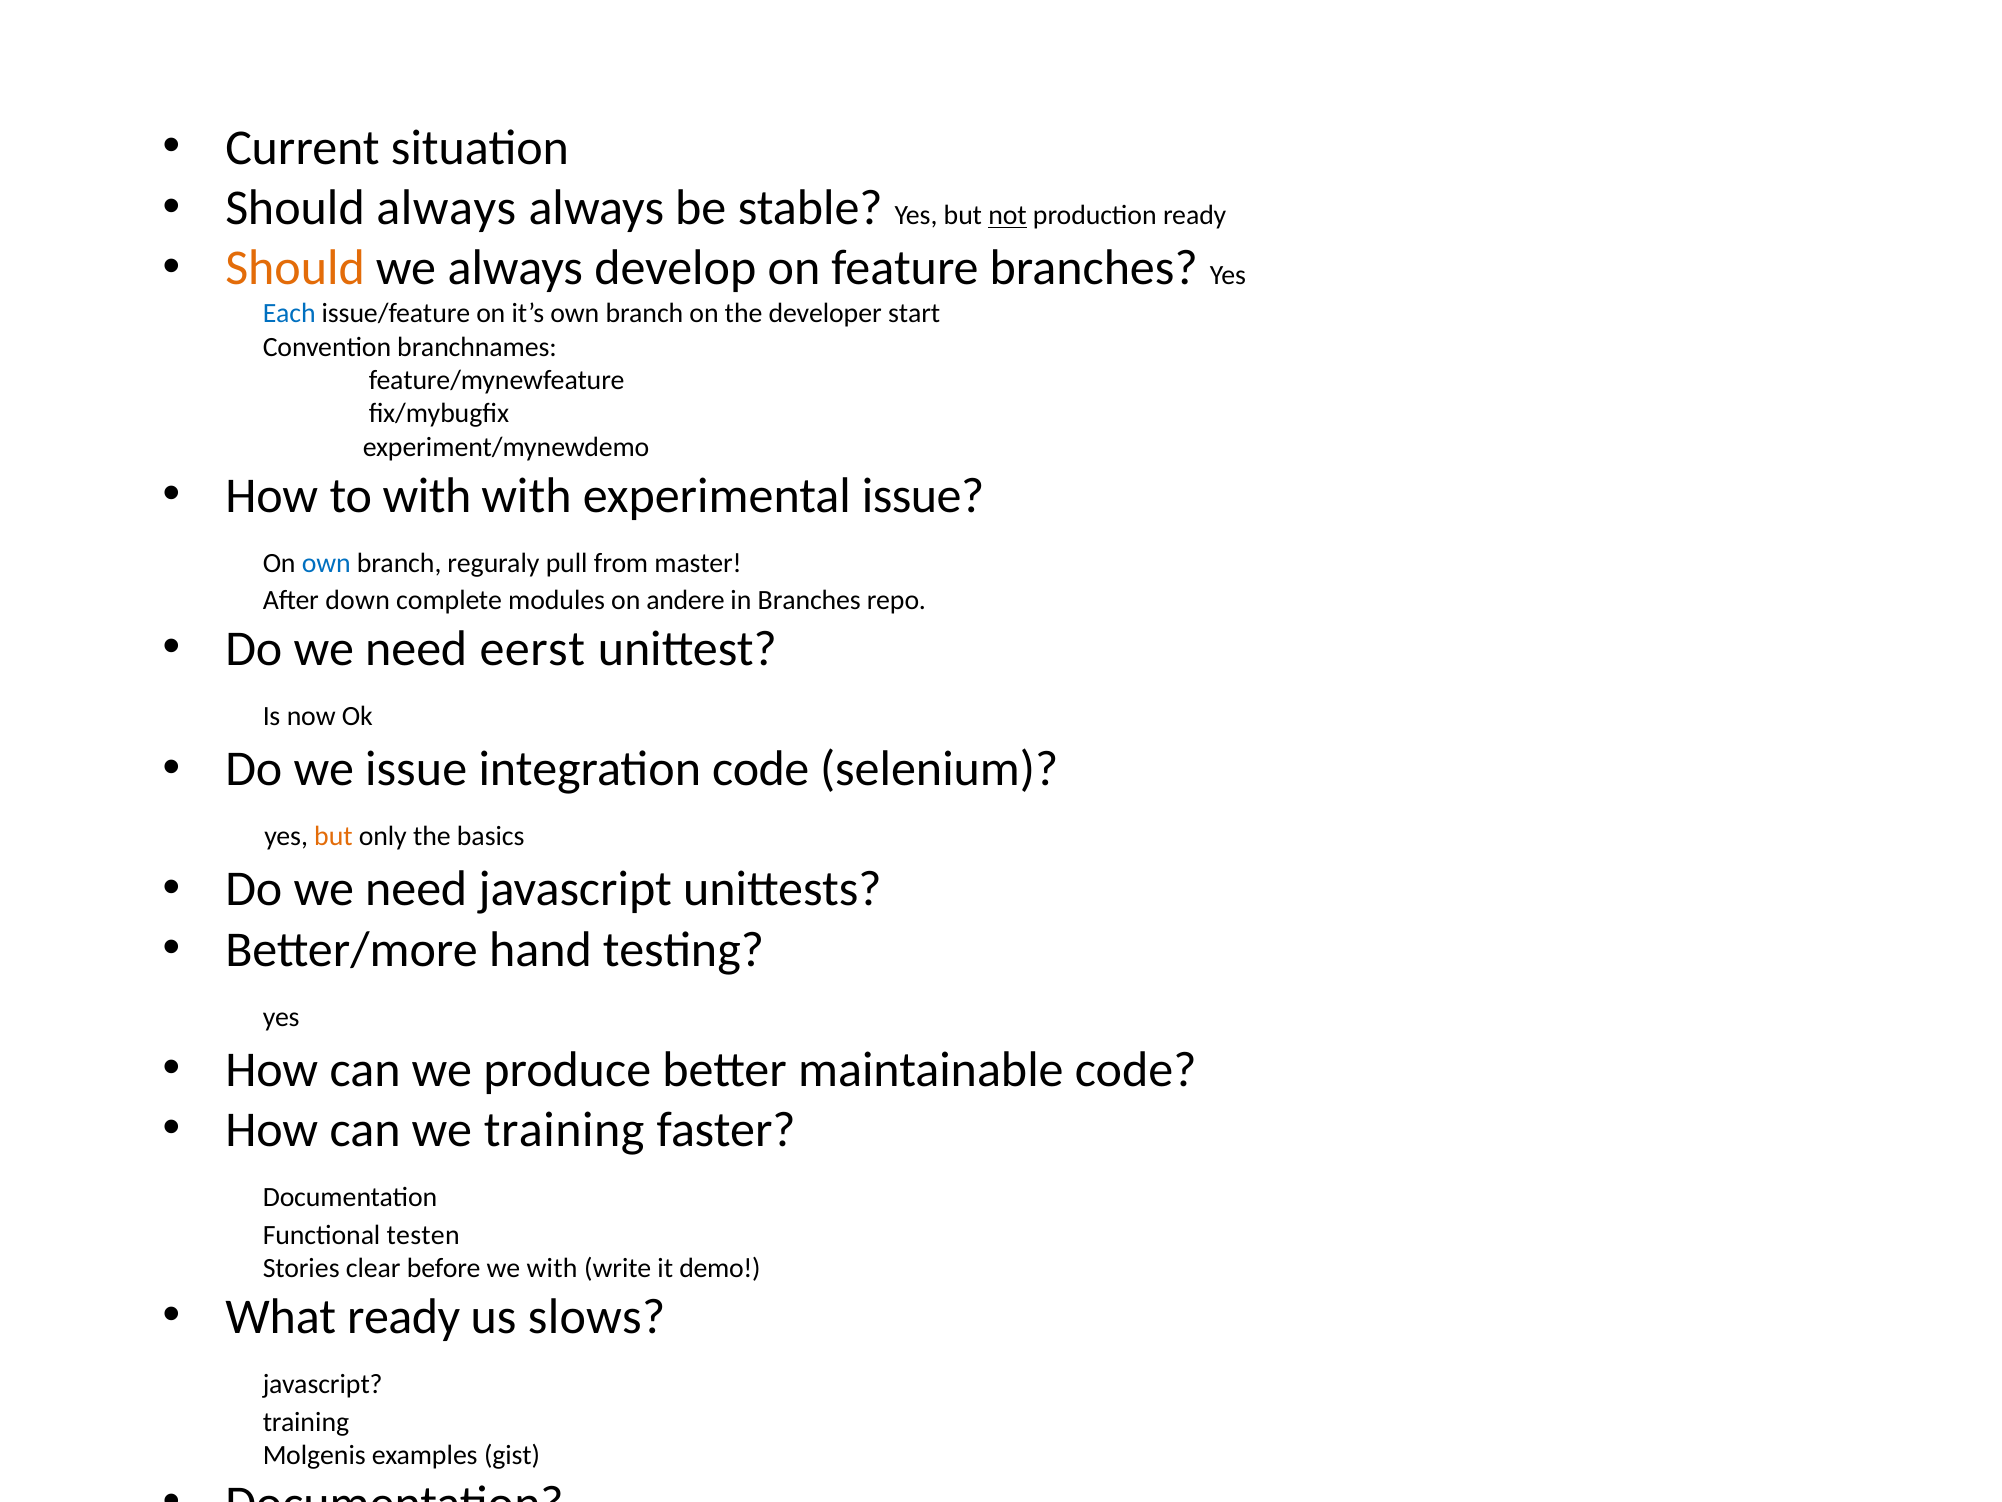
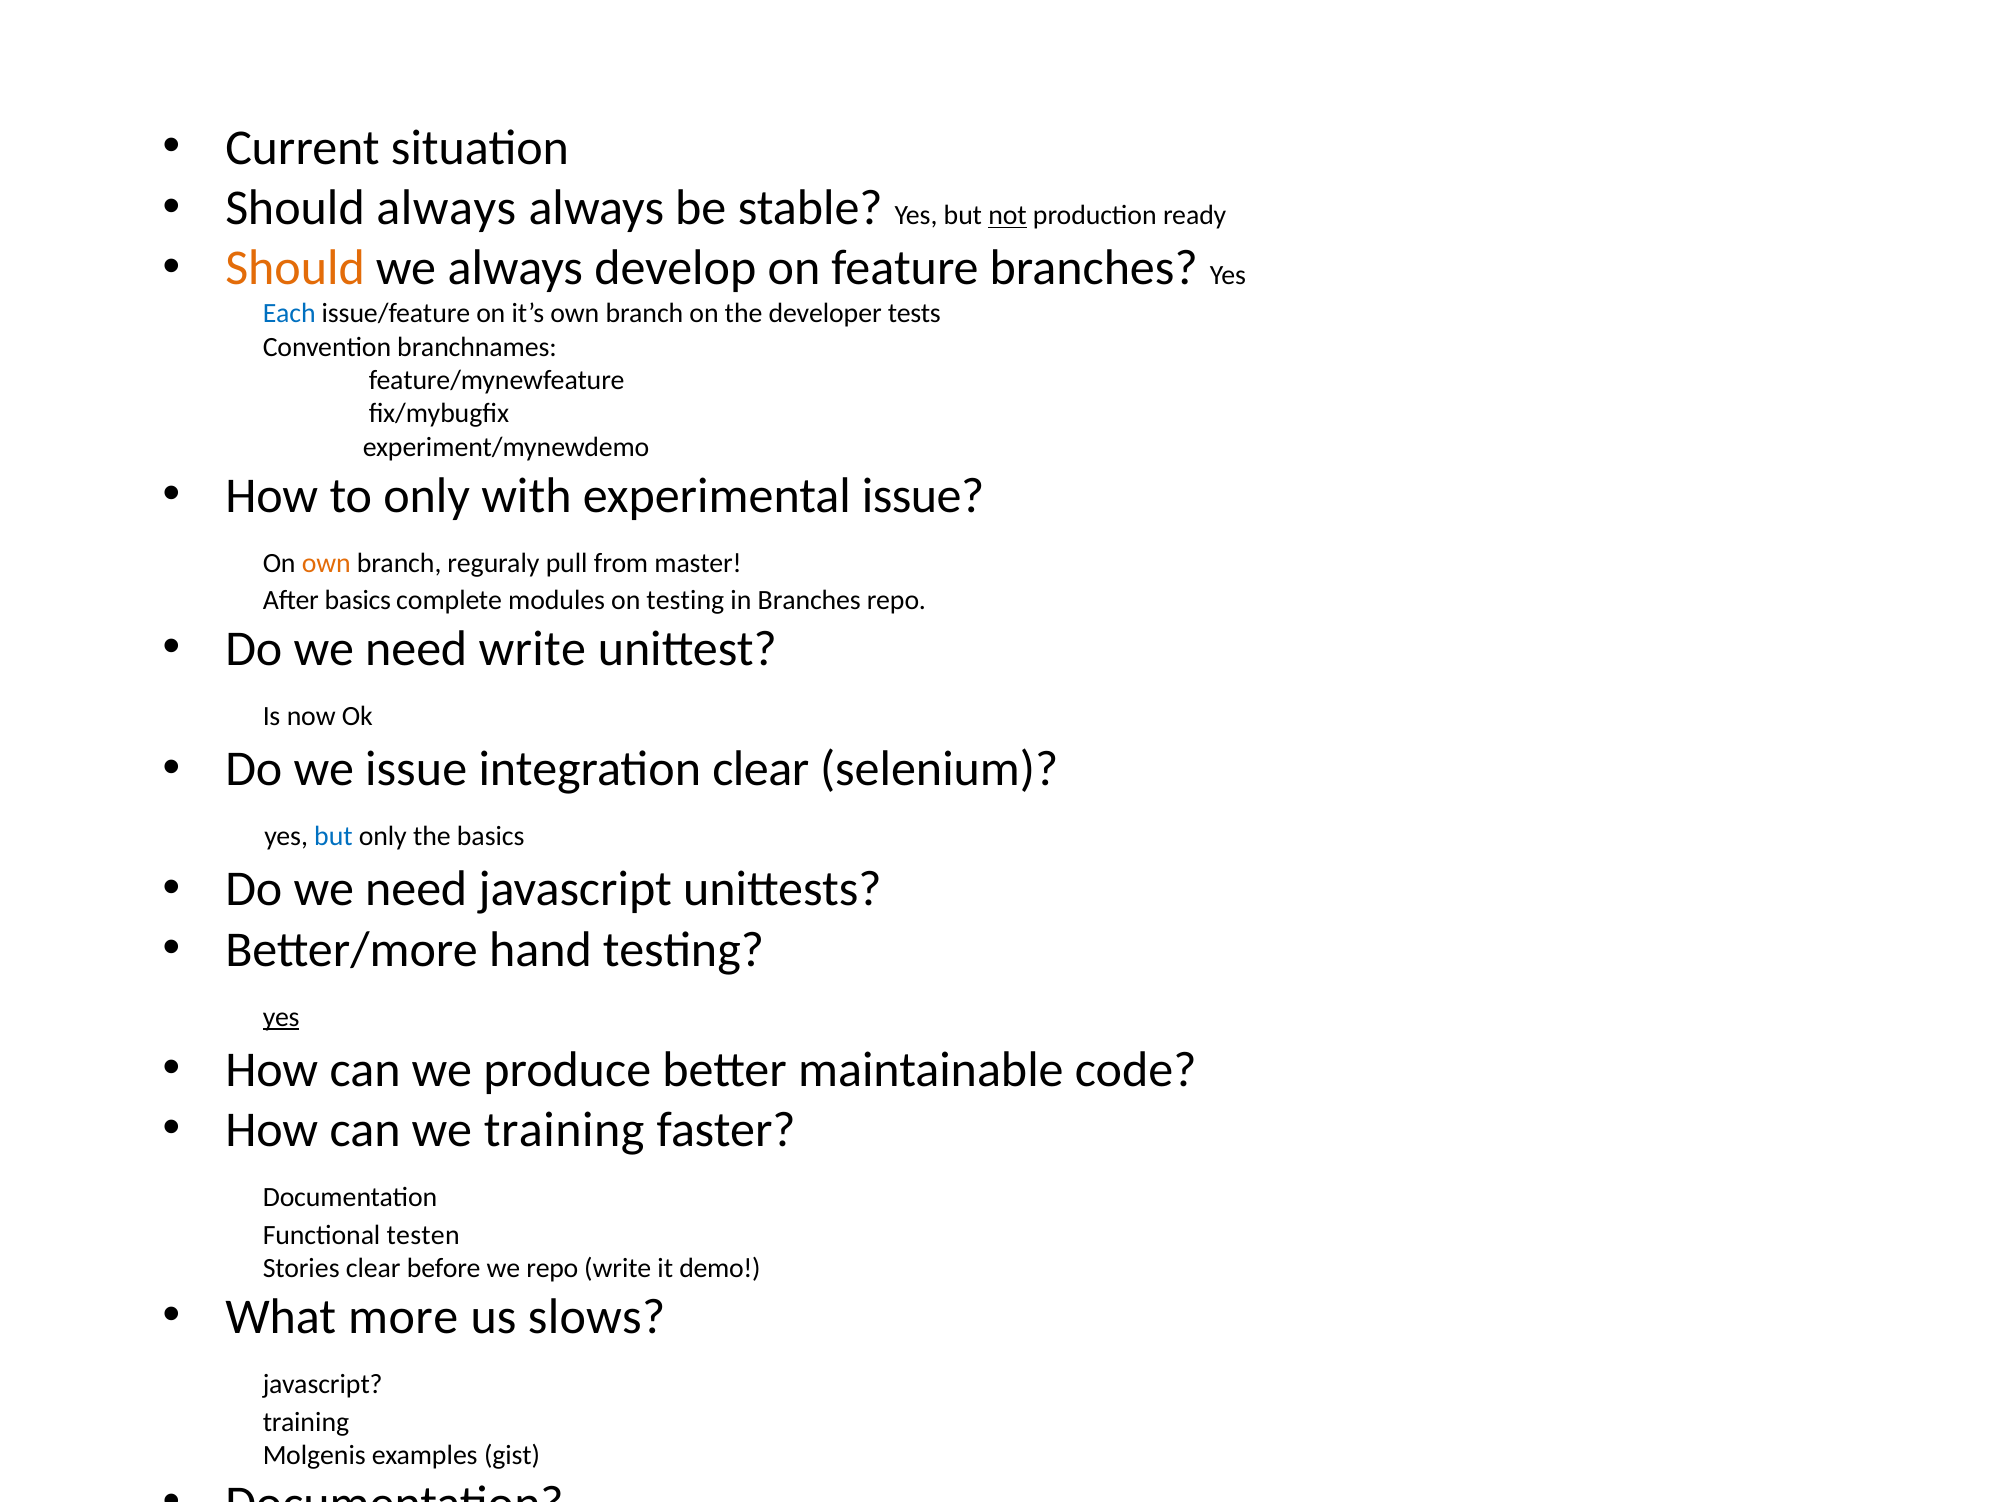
start: start -> tests
to with: with -> only
own at (326, 563) colour: blue -> orange
After down: down -> basics
on andere: andere -> testing
need eerst: eerst -> write
integration code: code -> clear
but at (333, 836) colour: orange -> blue
yes at (281, 1017) underline: none -> present
we with: with -> repo
What ready: ready -> more
